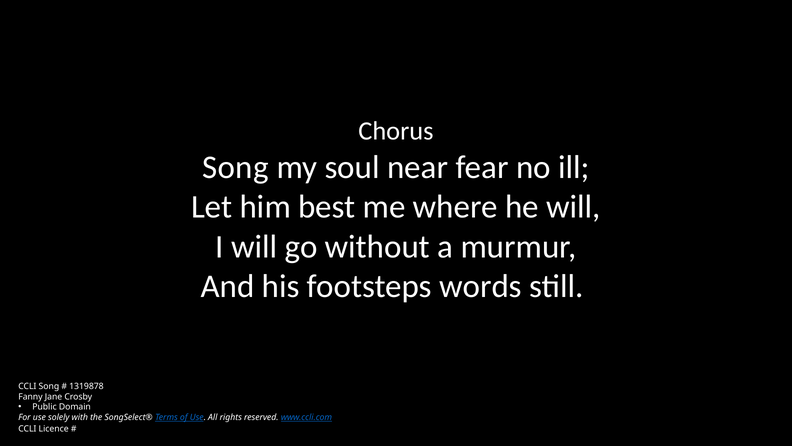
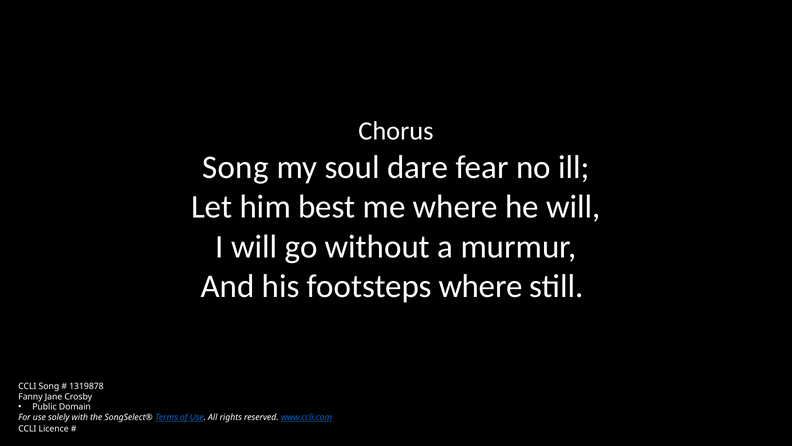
near: near -> dare
footsteps words: words -> where
